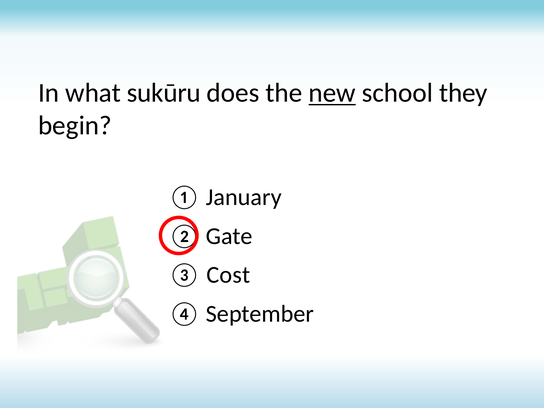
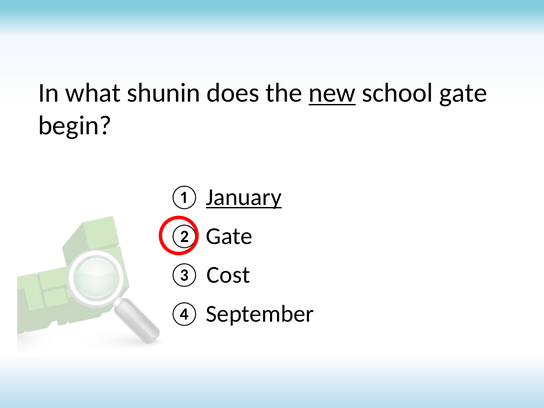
sukūru: sukūru -> shunin
school they: they -> gate
January underline: none -> present
